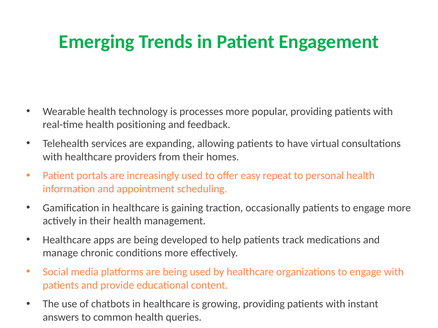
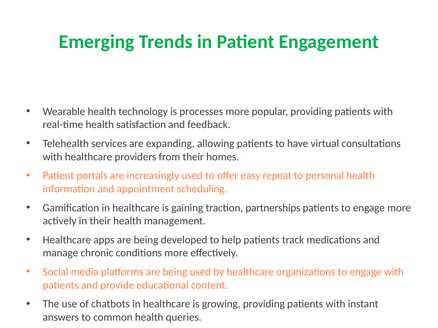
positioning: positioning -> satisfaction
occasionally: occasionally -> partnerships
